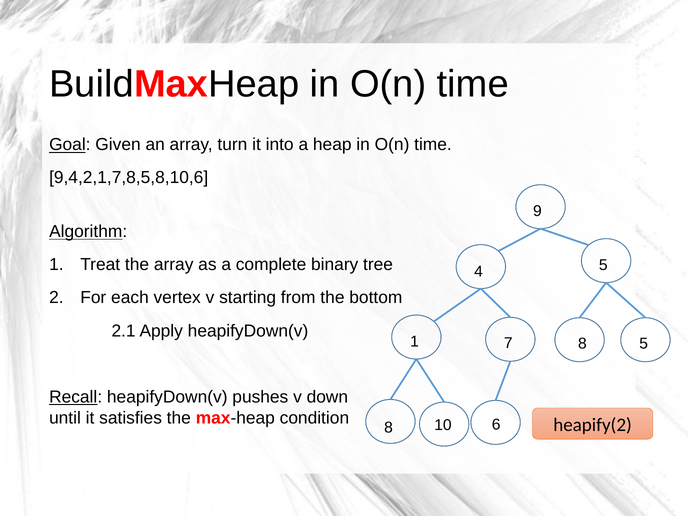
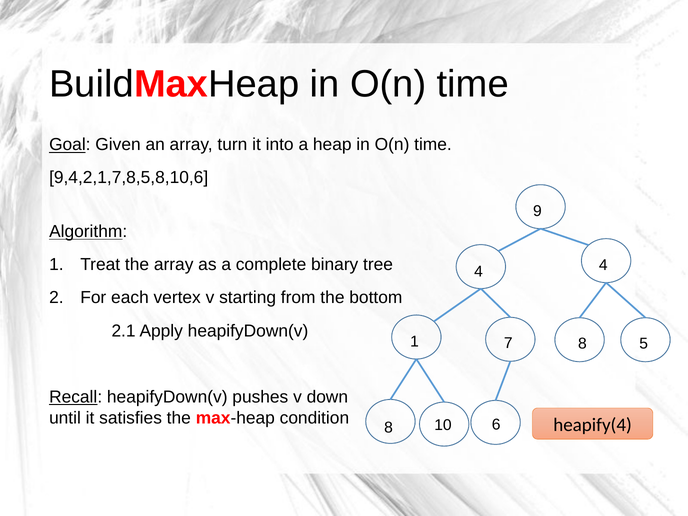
4 5: 5 -> 4
heapify(2: heapify(2 -> heapify(4
